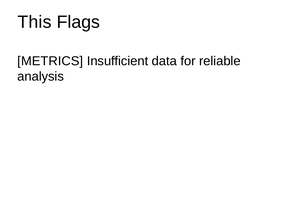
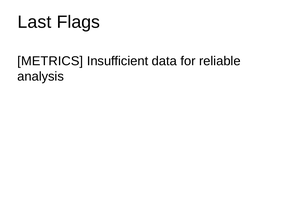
This: This -> Last
